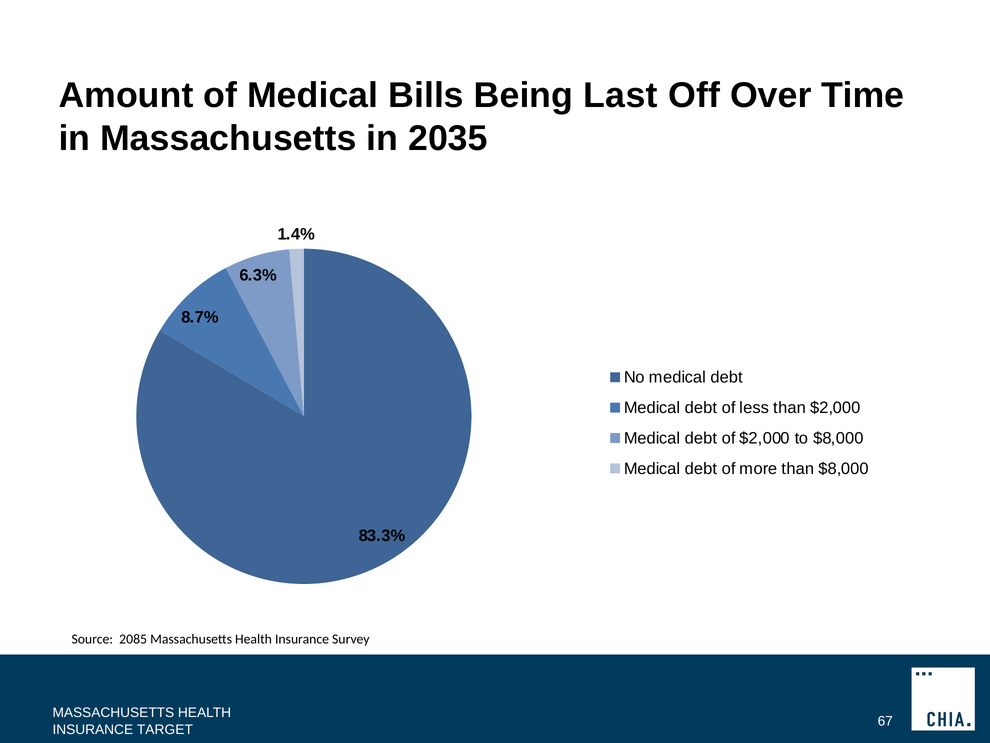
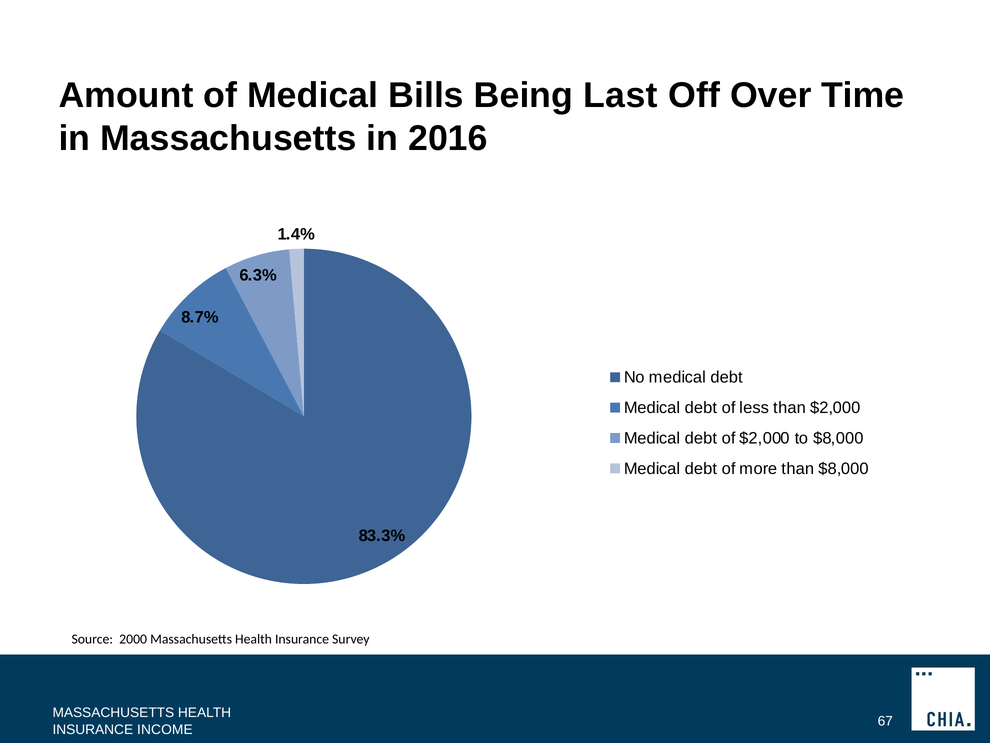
2035: 2035 -> 2016
2085: 2085 -> 2000
TARGET: TARGET -> INCOME
